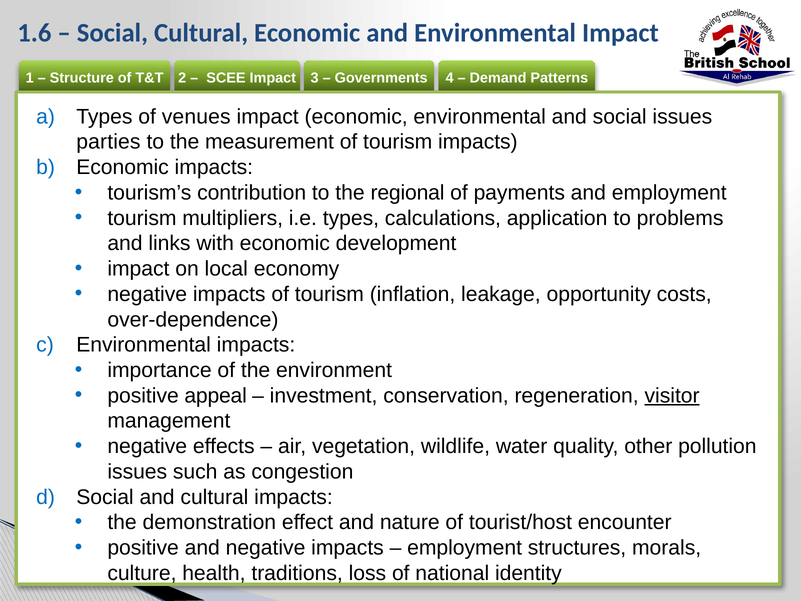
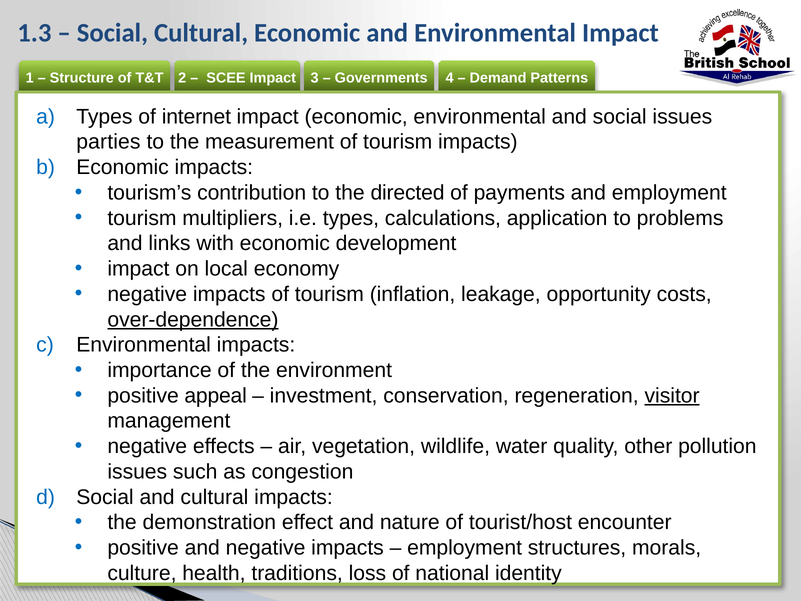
1.6: 1.6 -> 1.3
venues: venues -> internet
regional: regional -> directed
over-dependence underline: none -> present
